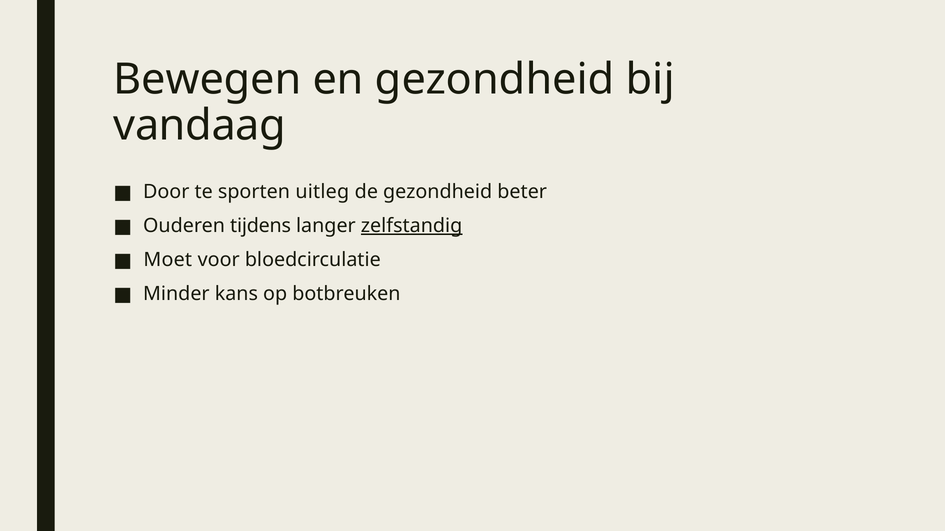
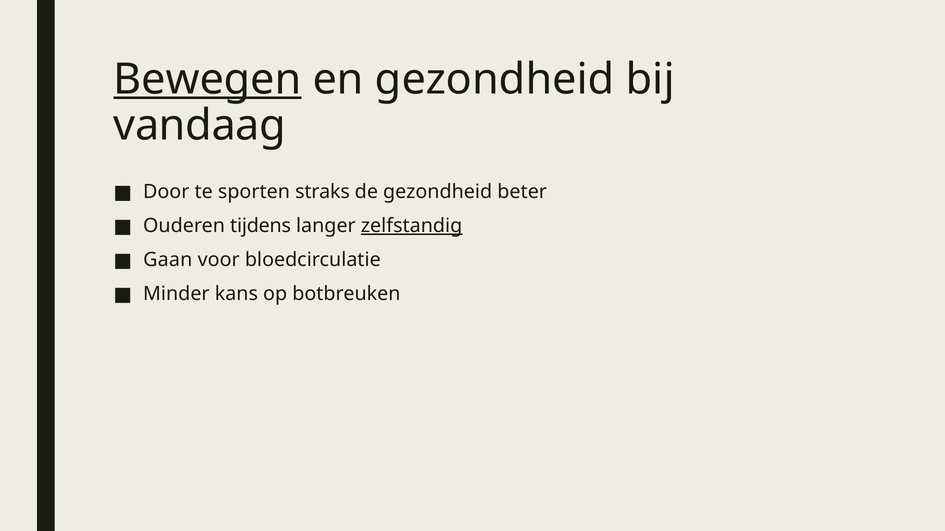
Bewegen underline: none -> present
uitleg: uitleg -> straks
Moet: Moet -> Gaan
